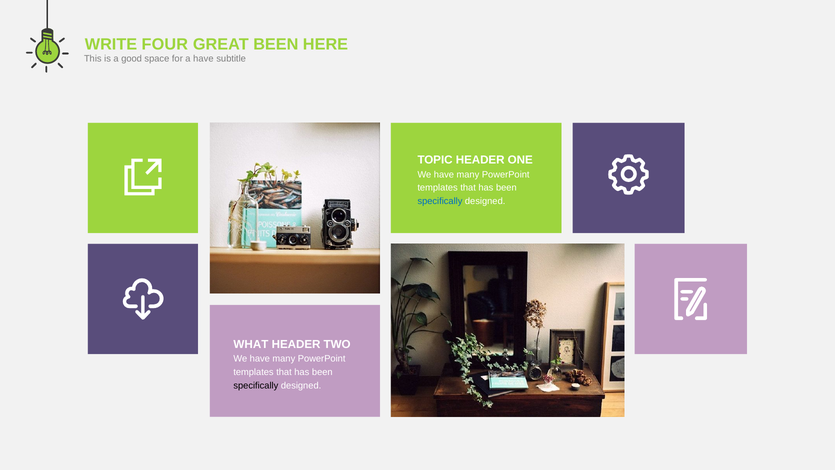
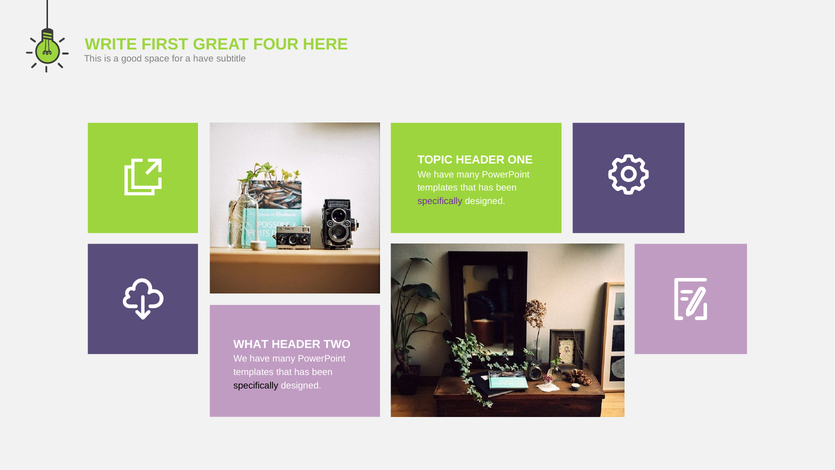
FOUR: FOUR -> FIRST
GREAT BEEN: BEEN -> FOUR
specifically at (440, 201) colour: blue -> purple
